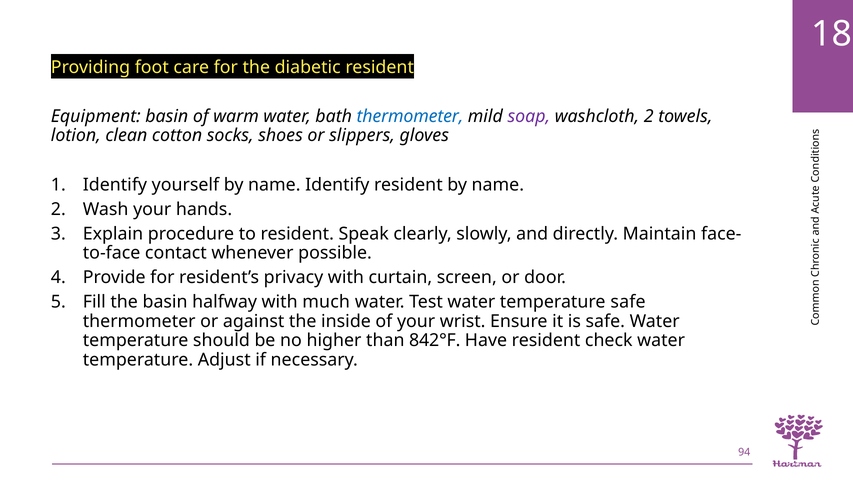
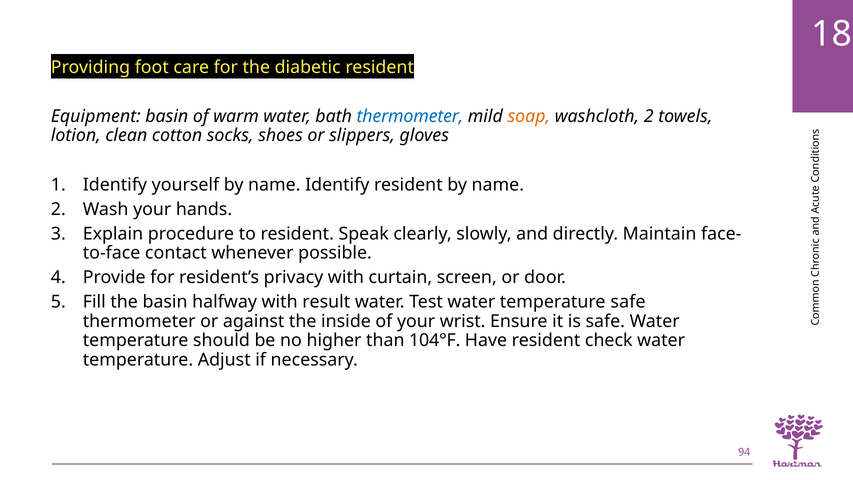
soap colour: purple -> orange
much: much -> result
842°F: 842°F -> 104°F
